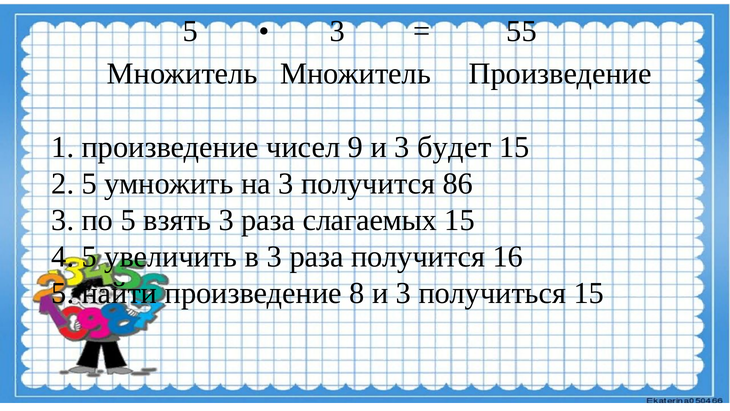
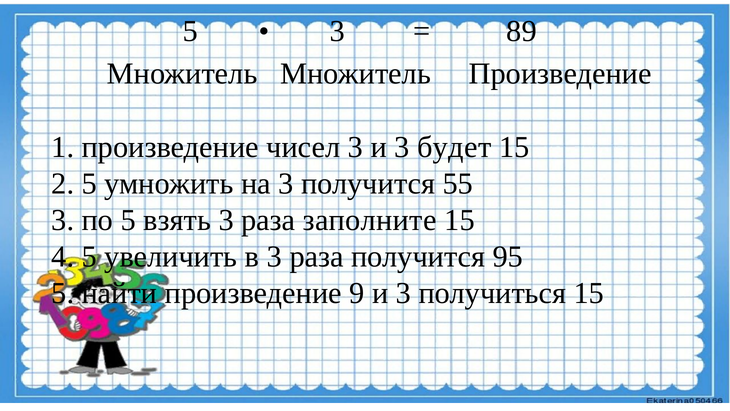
55: 55 -> 89
чисел 9: 9 -> 3
86: 86 -> 55
слагаемых: слагаемых -> заполните
16: 16 -> 95
8: 8 -> 9
